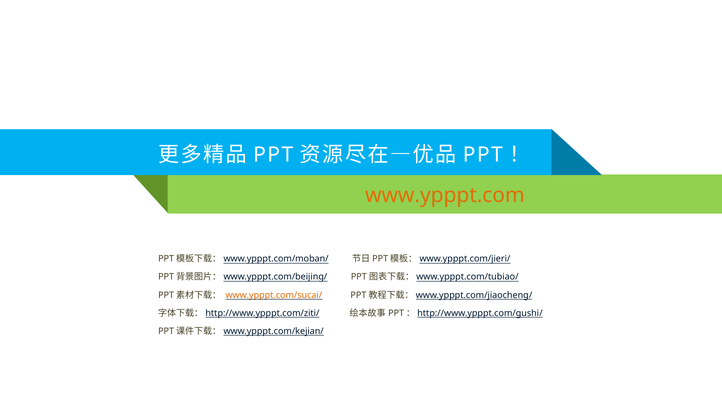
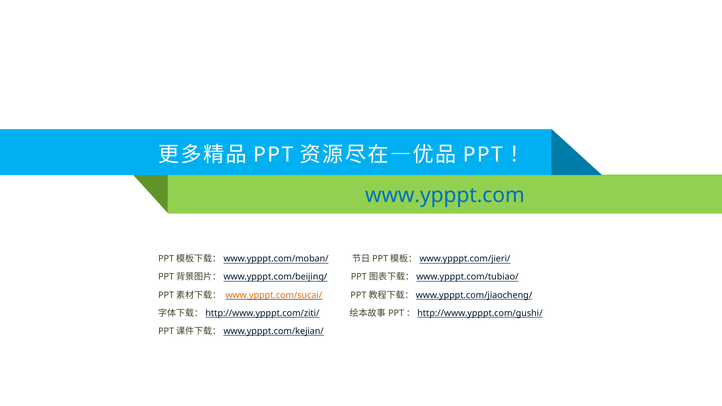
www.ypppt.com colour: orange -> blue
